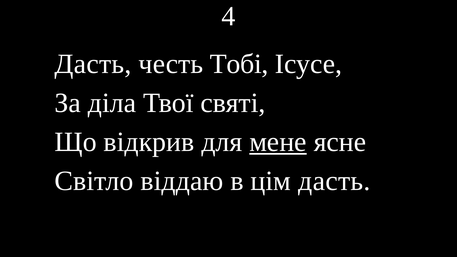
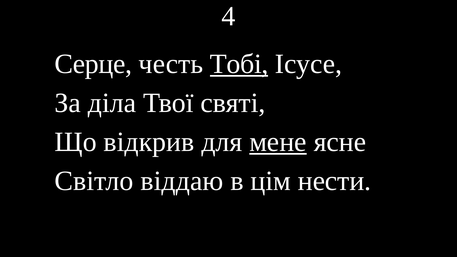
Дасть at (93, 64): Дасть -> Серце
Тобі underline: none -> present
цім дасть: дасть -> нести
